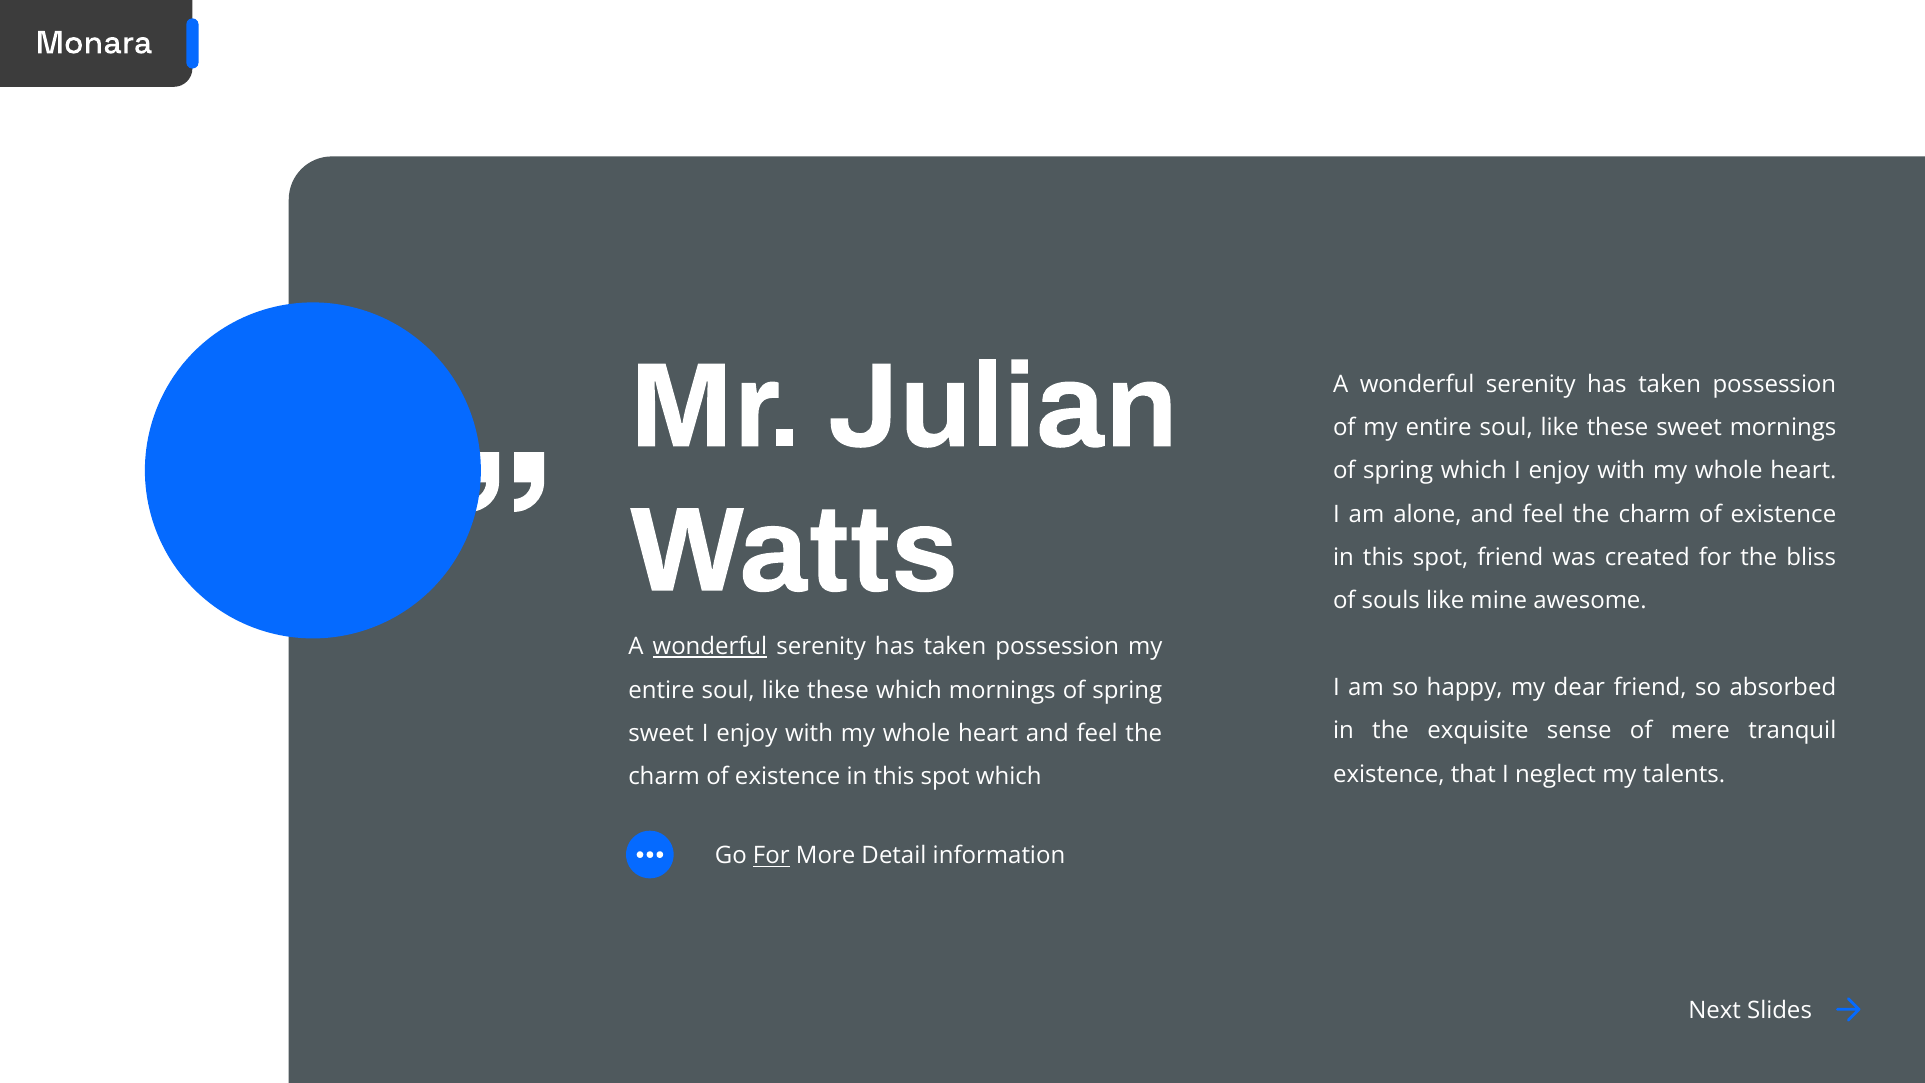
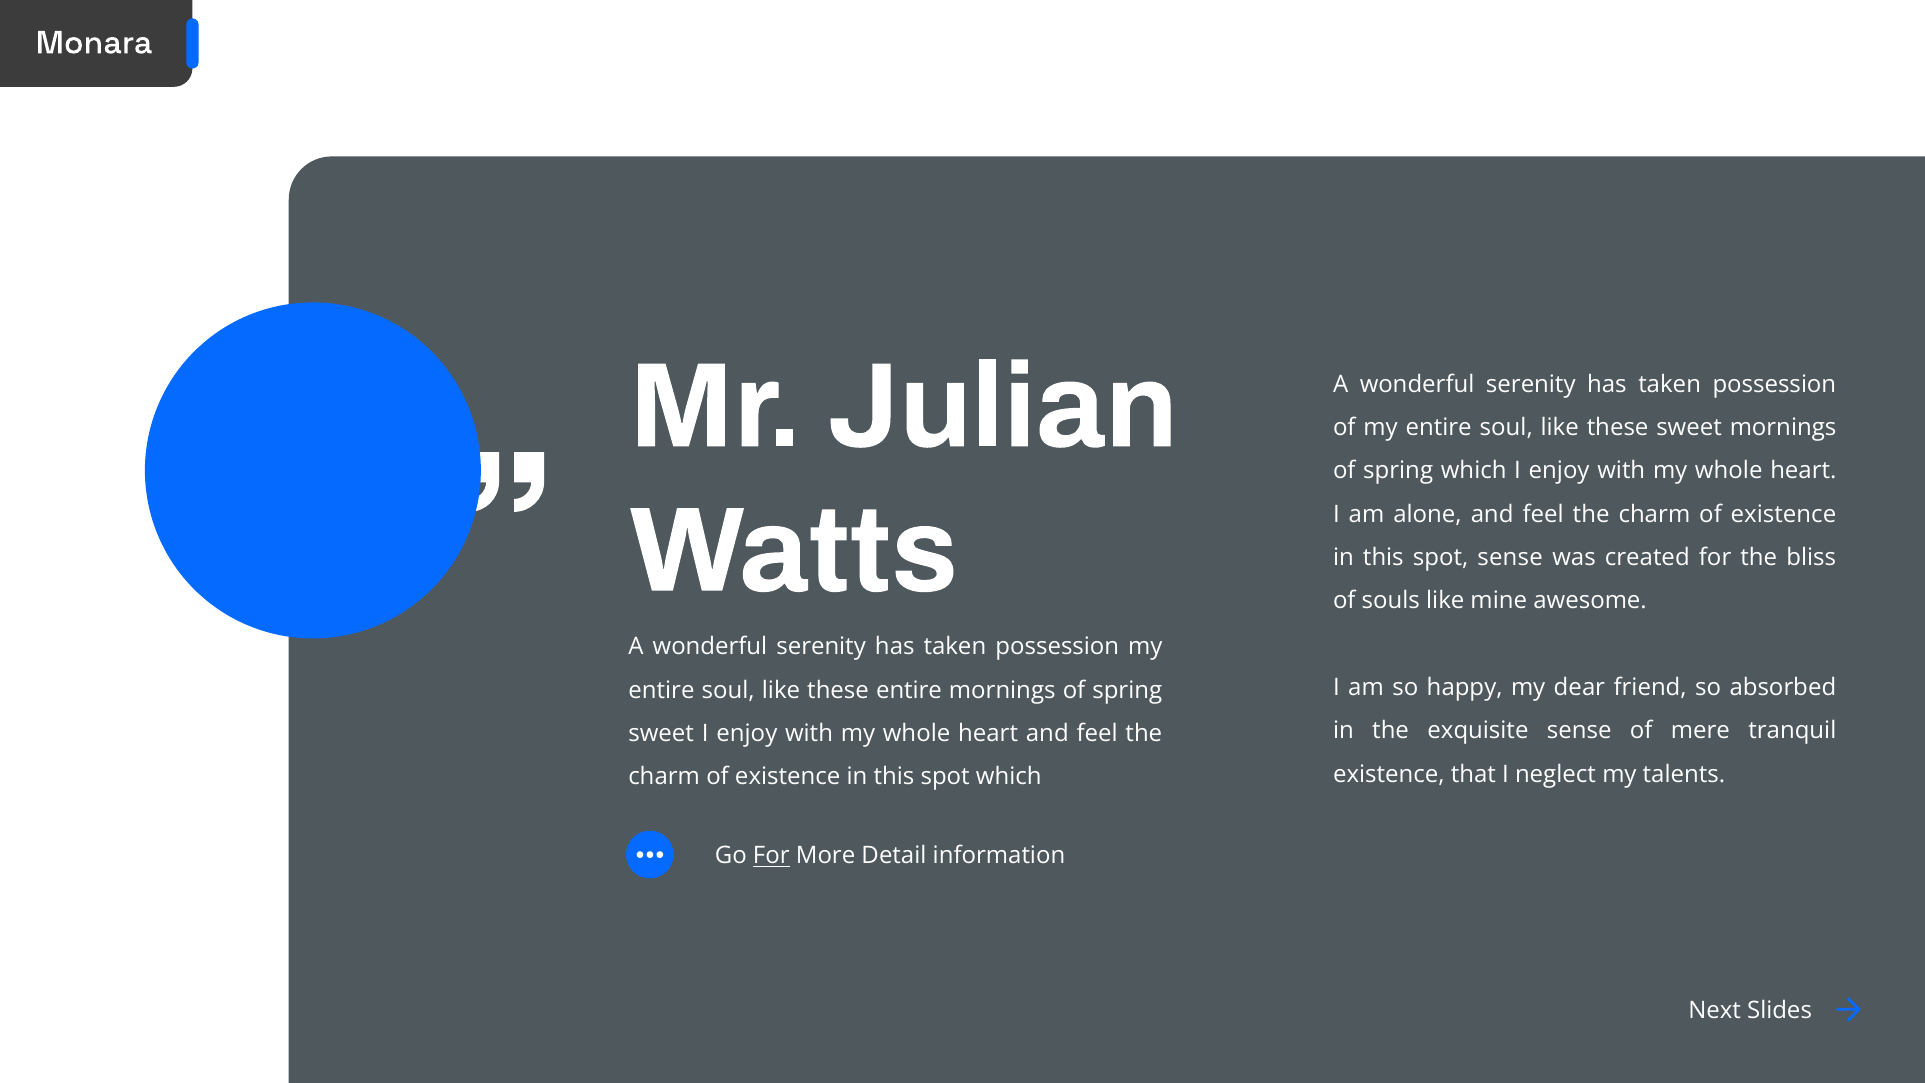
spot friend: friend -> sense
wonderful at (710, 647) underline: present -> none
these which: which -> entire
